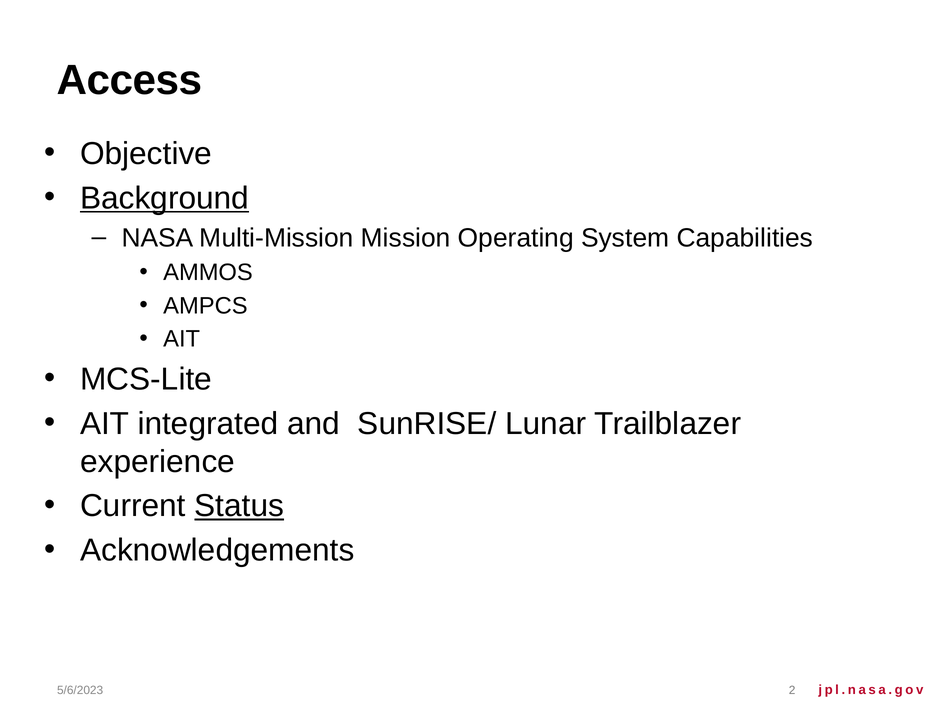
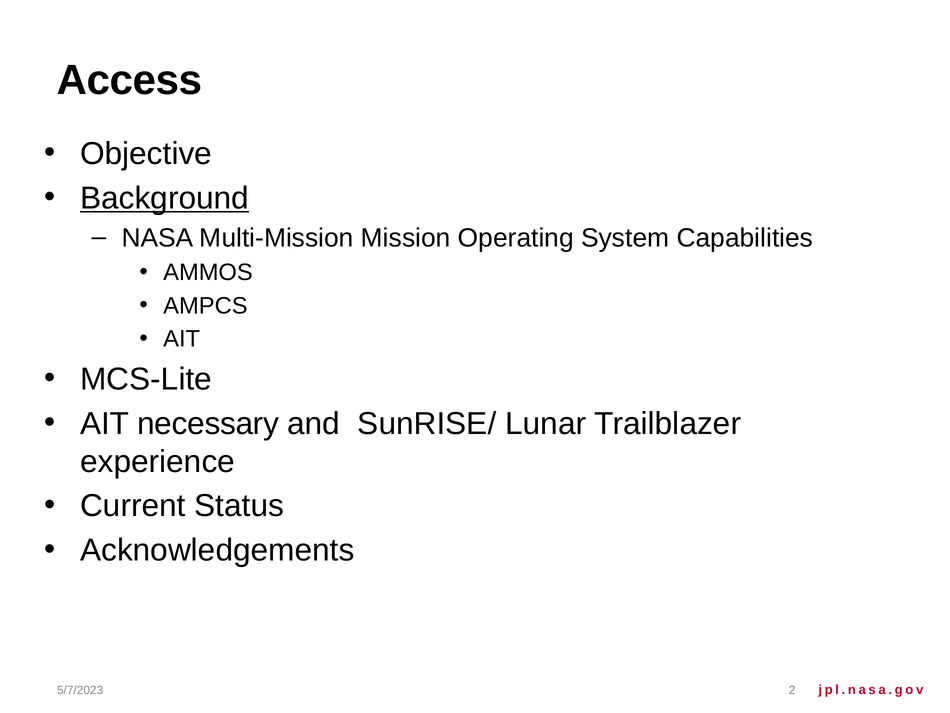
integrated: integrated -> necessary
Status underline: present -> none
5/6/2023: 5/6/2023 -> 5/7/2023
